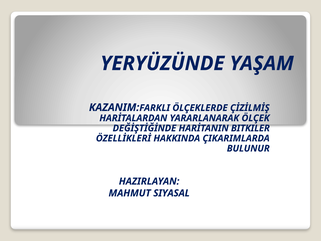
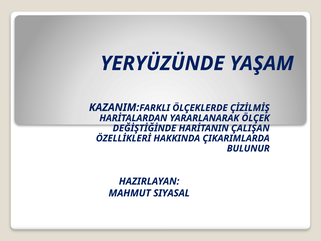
BITKILER: BITKILER -> ÇALIŞAN
